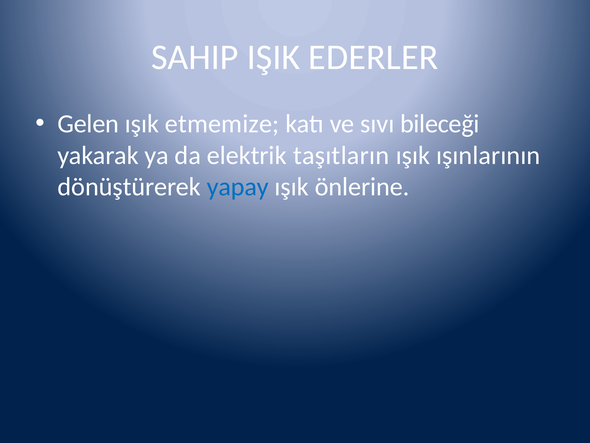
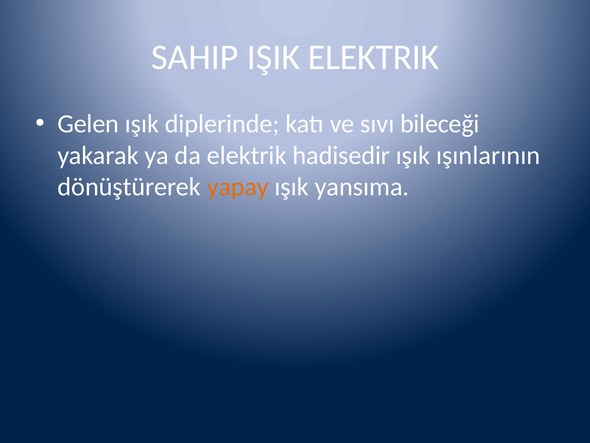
IŞIK EDERLER: EDERLER -> ELEKTRIK
etmemize: etmemize -> diplerinde
taşıtların: taşıtların -> hadisedir
yapay colour: blue -> orange
önlerine: önlerine -> yansıma
